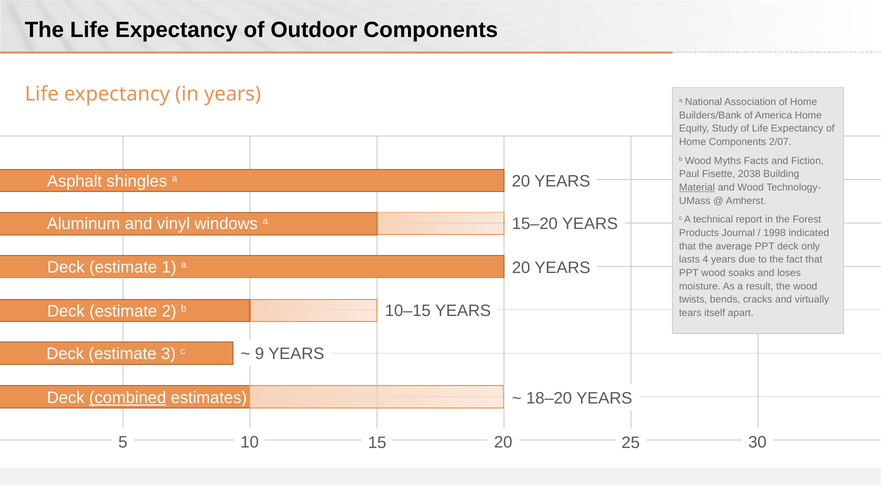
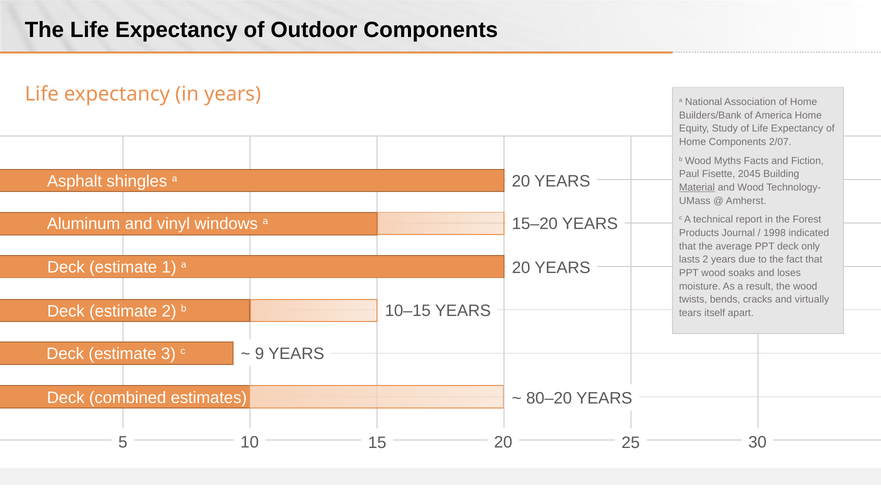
2038: 2038 -> 2045
lasts 4: 4 -> 2
combined underline: present -> none
18–20: 18–20 -> 80–20
